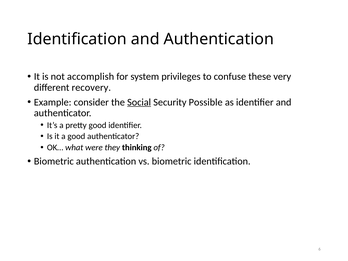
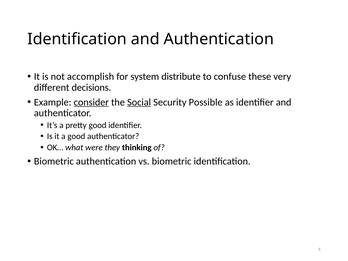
privileges: privileges -> distribute
recovery: recovery -> decisions
consider underline: none -> present
